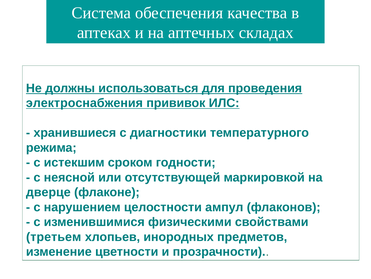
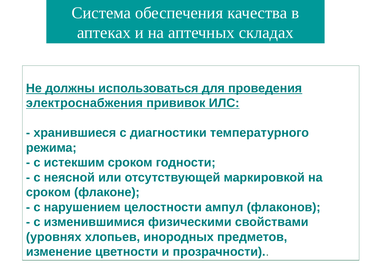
дверце at (48, 192): дверце -> сроком
третьем: третьем -> уровнях
